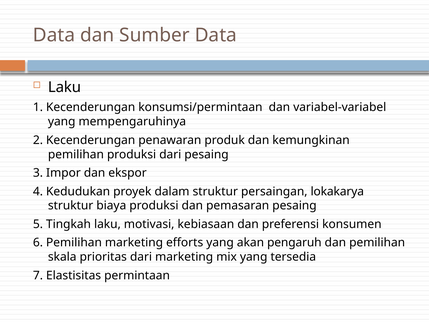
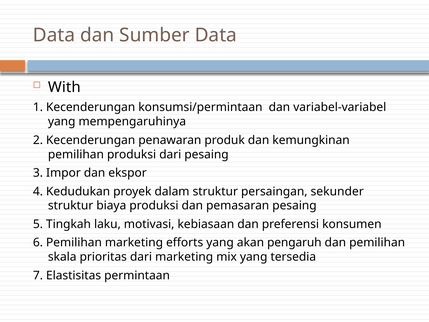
Laku at (64, 87): Laku -> With
lokakarya: lokakarya -> sekunder
